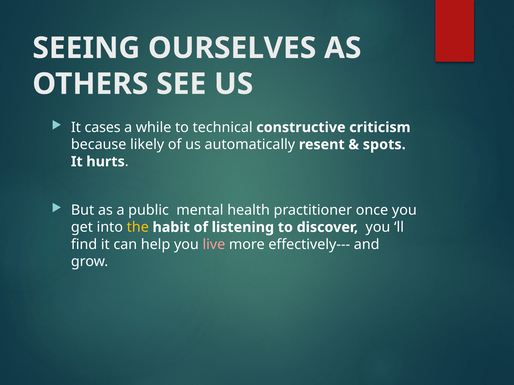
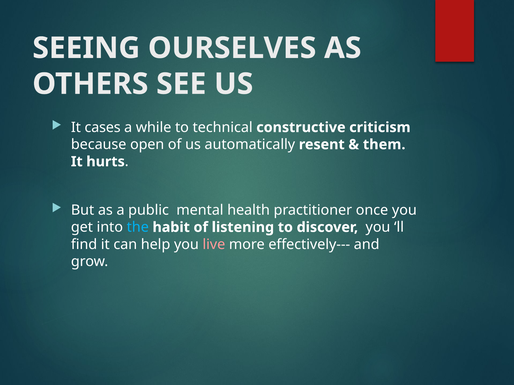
likely: likely -> open
spots: spots -> them
the colour: yellow -> light blue
